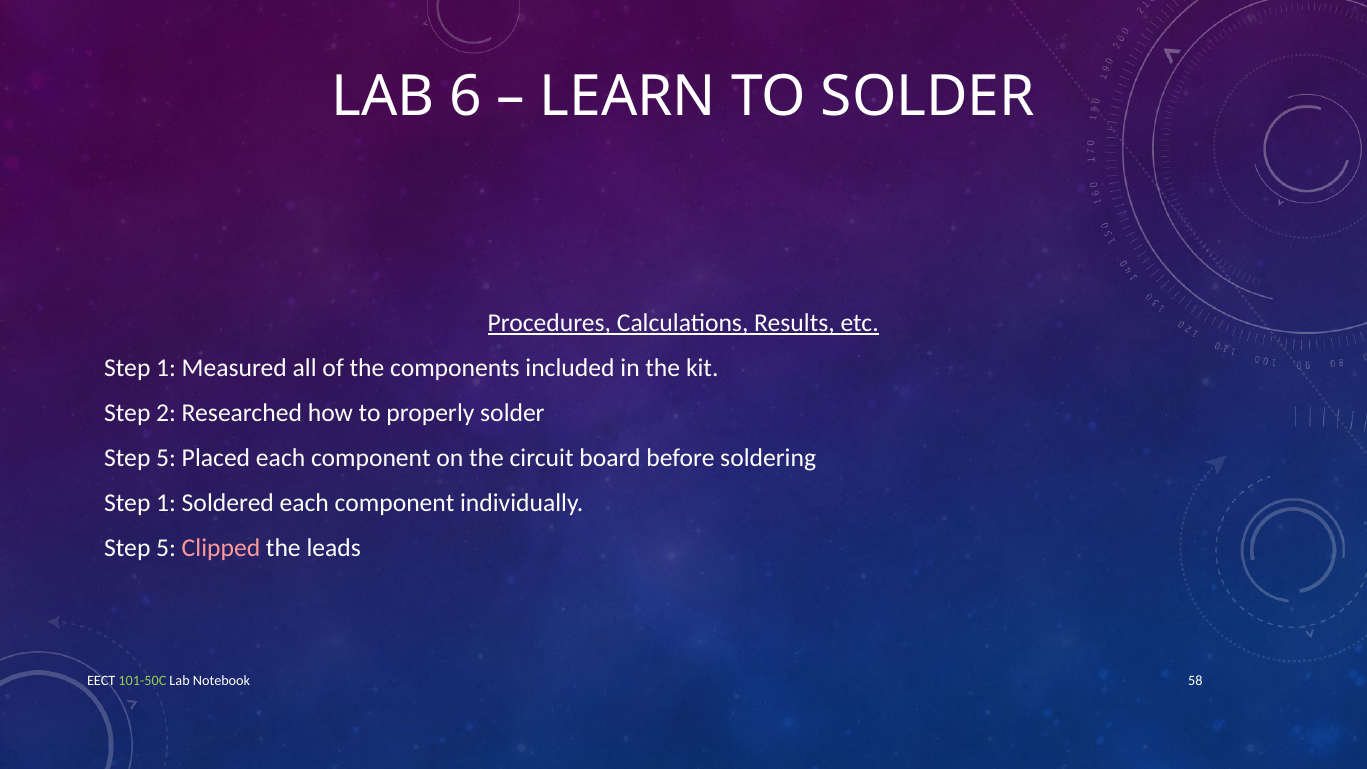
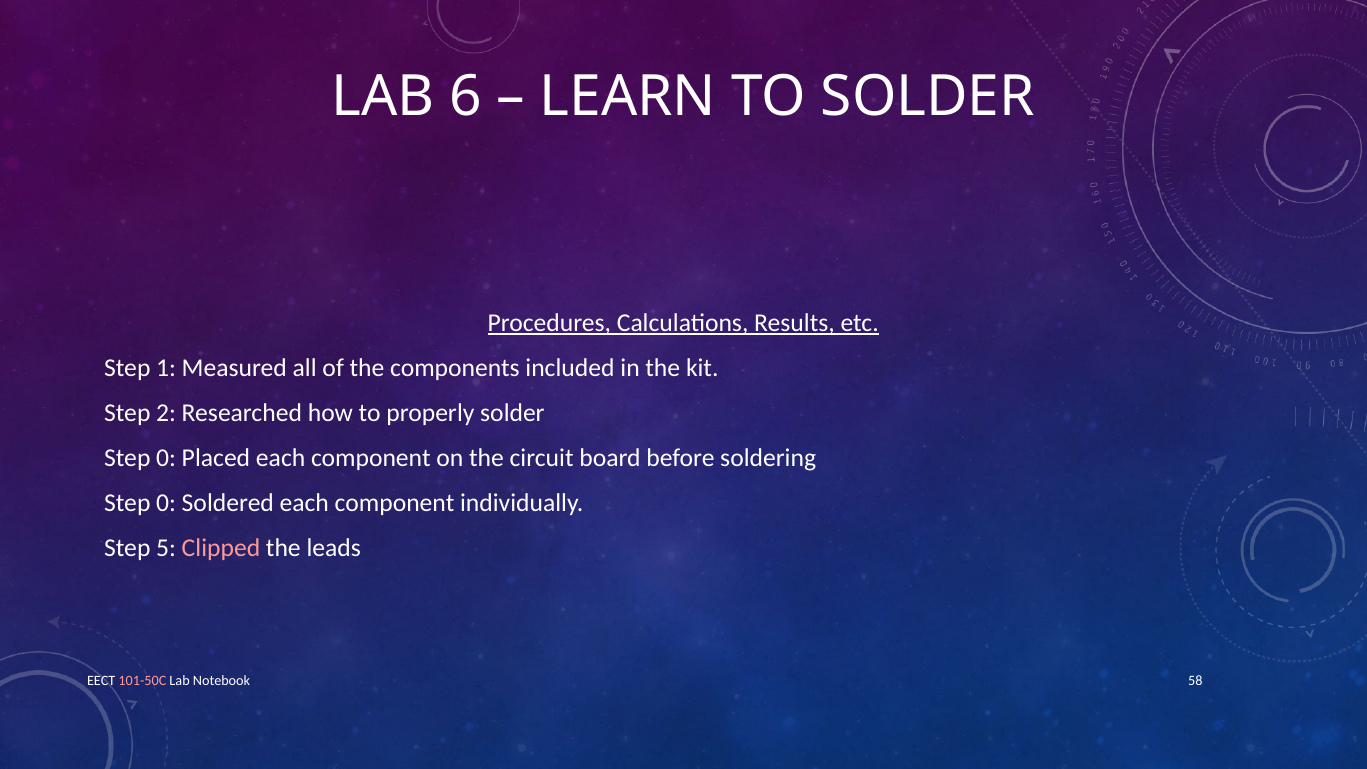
5 at (166, 458): 5 -> 0
1 at (166, 503): 1 -> 0
101-50C colour: light green -> pink
